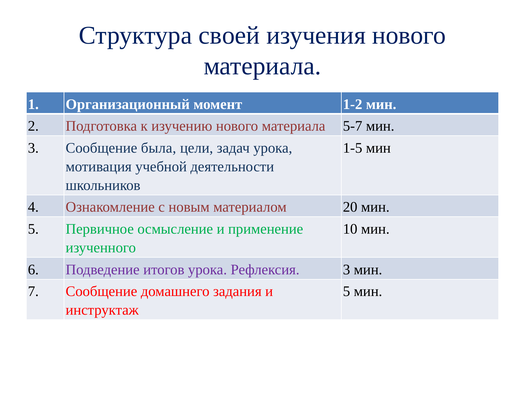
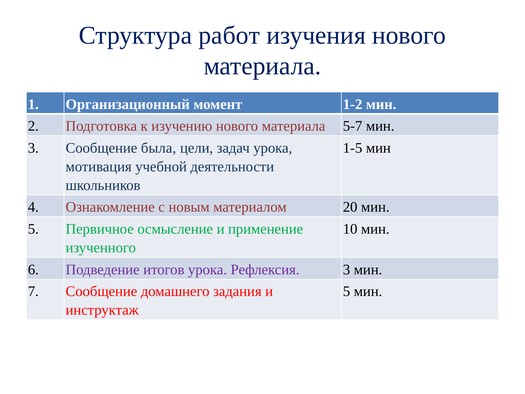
своей: своей -> работ
